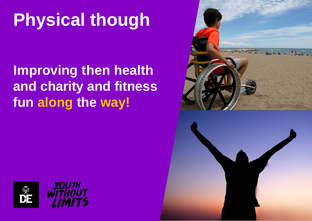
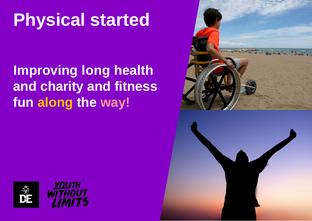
though: though -> started
then: then -> long
way colour: yellow -> pink
